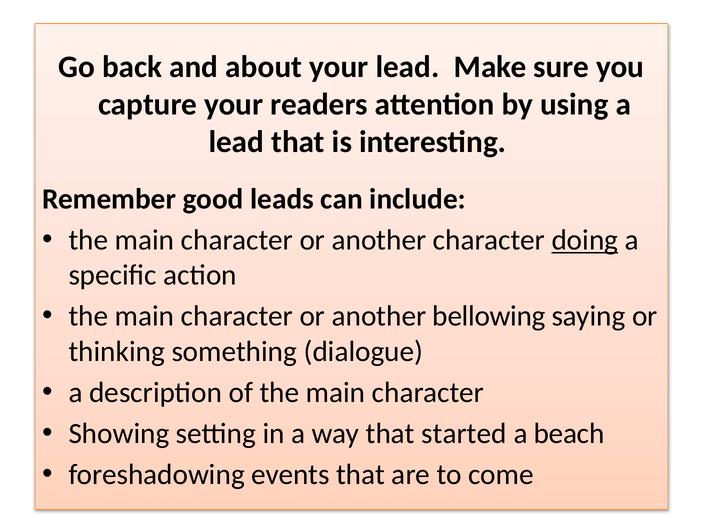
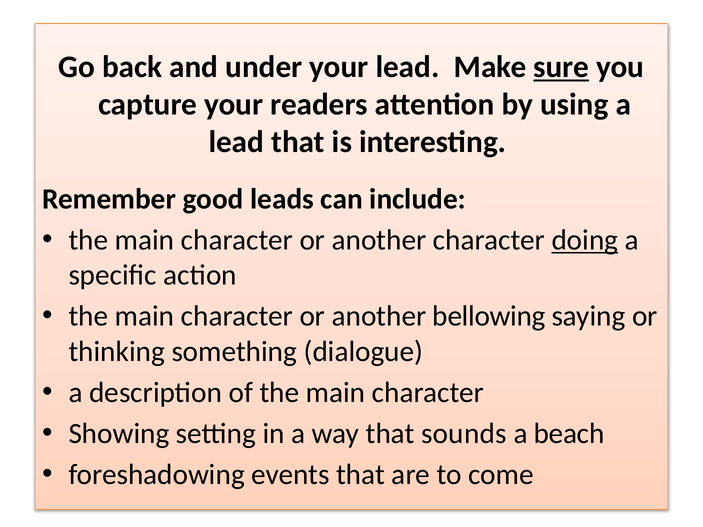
about: about -> under
sure underline: none -> present
started: started -> sounds
